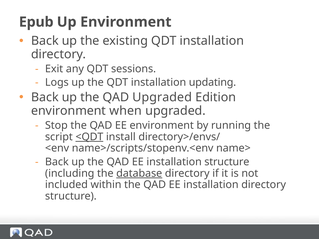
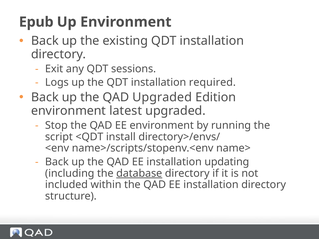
updating: updating -> required
when: when -> latest
<QDT underline: present -> none
installation structure: structure -> updating
